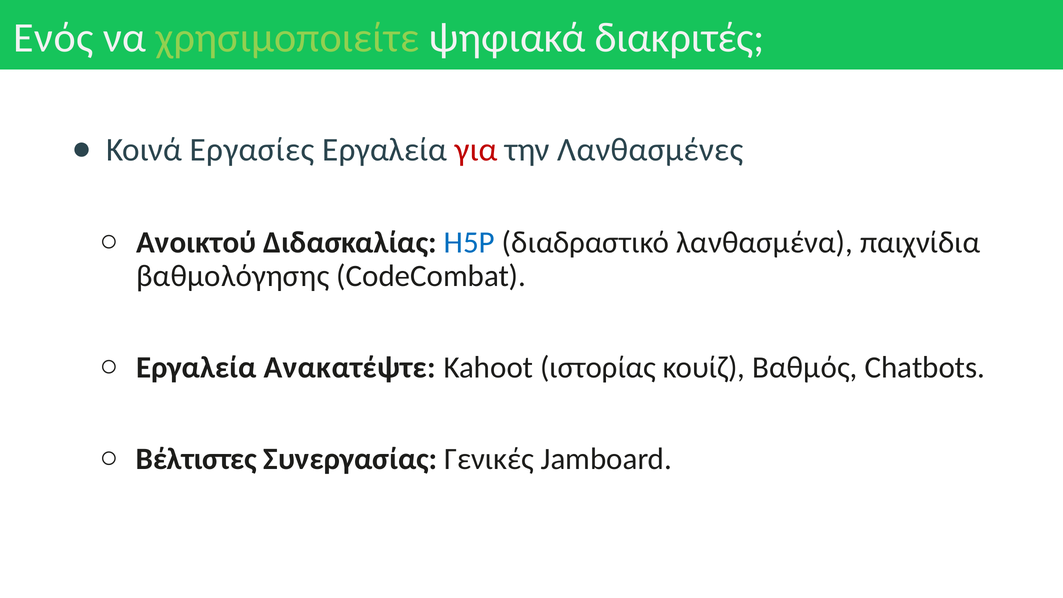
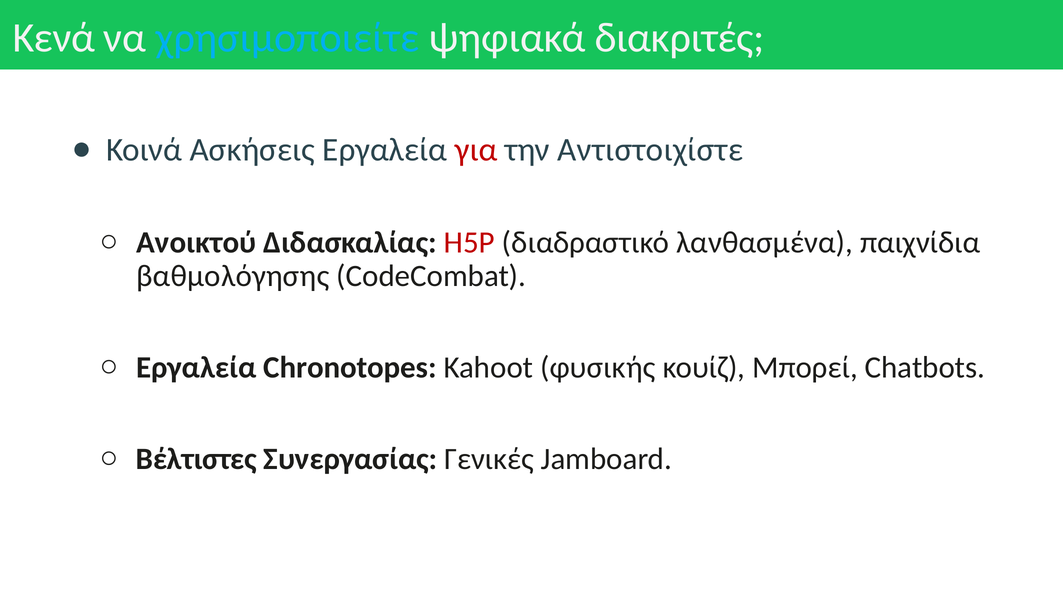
Ενός: Ενός -> Κενά
χρησιμοποιείτε colour: light green -> light blue
Εργασίες: Εργασίες -> Ασκήσεις
Λανθασμένες: Λανθασμένες -> Αντιστοιχίστε
H5P colour: blue -> red
Ανακατέψτε: Ανακατέψτε -> Chronotopes
ιστορίας: ιστορίας -> φυσικής
Βαθμός: Βαθμός -> Μπορεί
